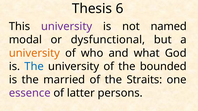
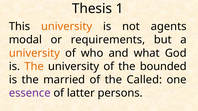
6: 6 -> 1
university at (67, 27) colour: purple -> orange
named: named -> agents
dysfunctional: dysfunctional -> requirements
The at (34, 67) colour: blue -> orange
Straits: Straits -> Called
